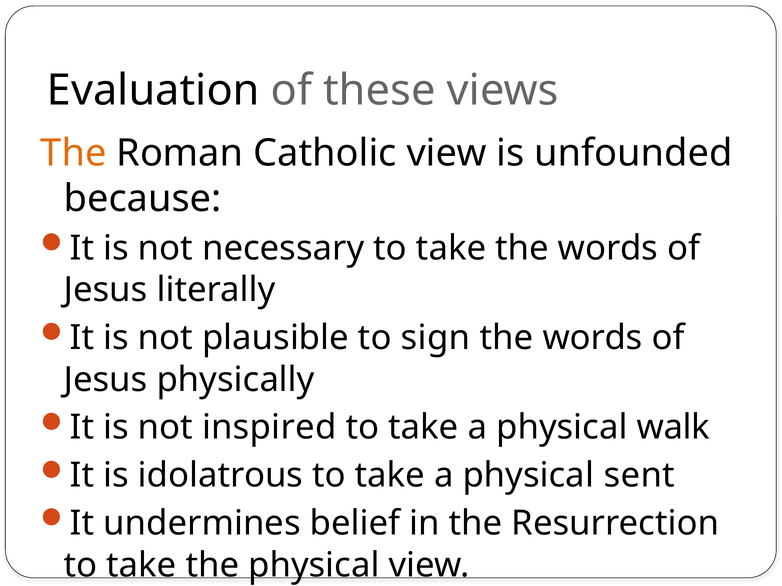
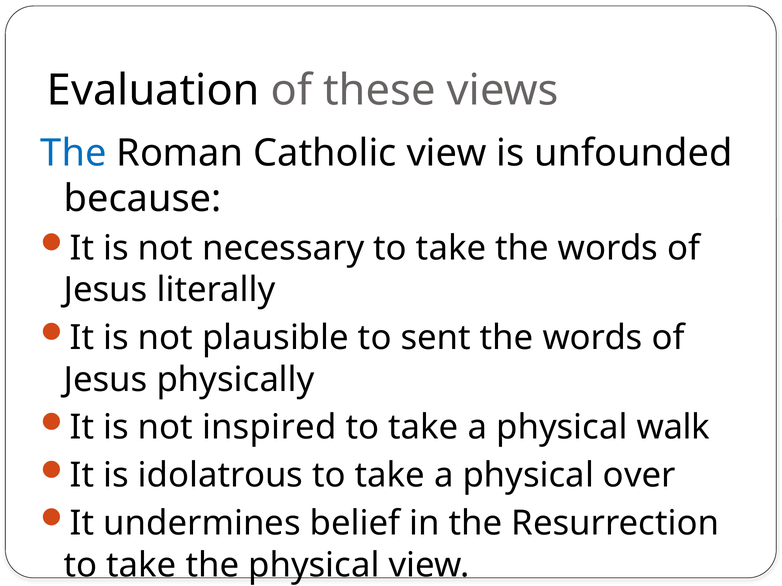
The at (73, 153) colour: orange -> blue
sign: sign -> sent
sent: sent -> over
